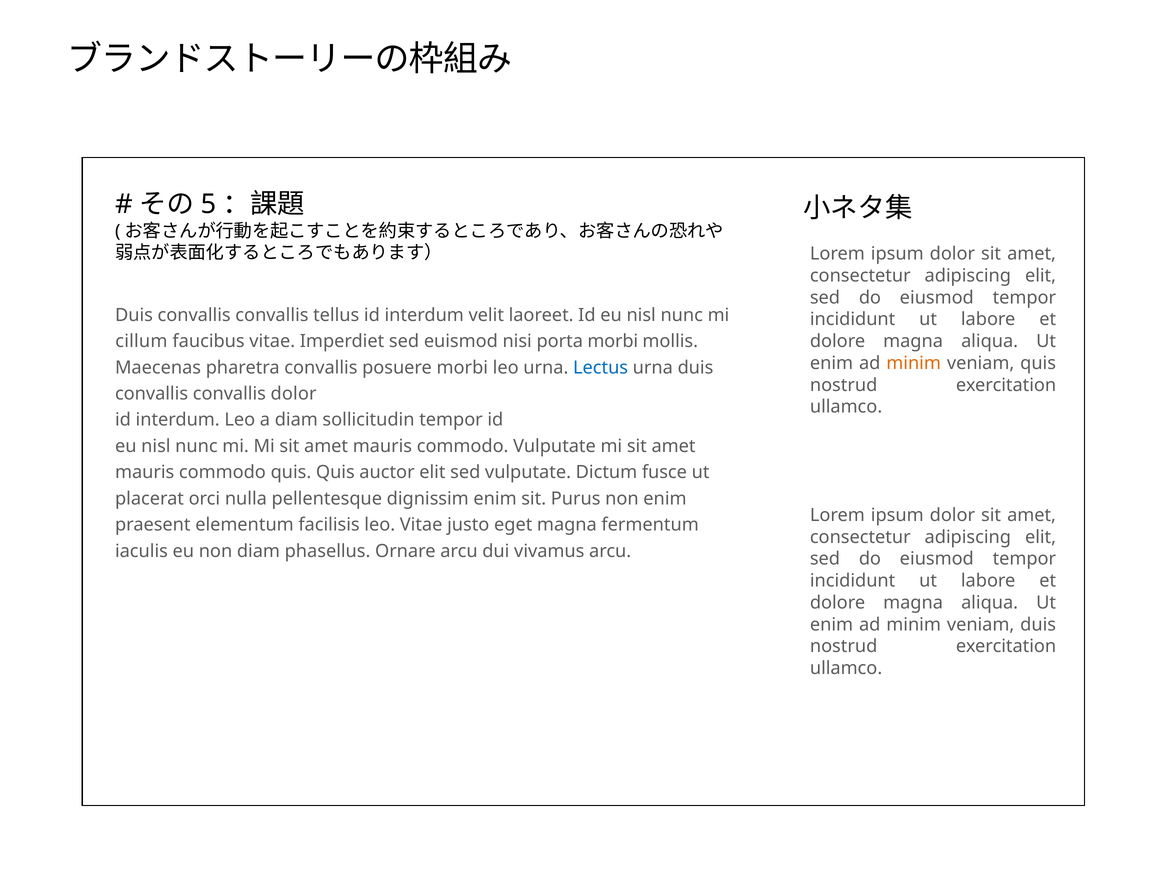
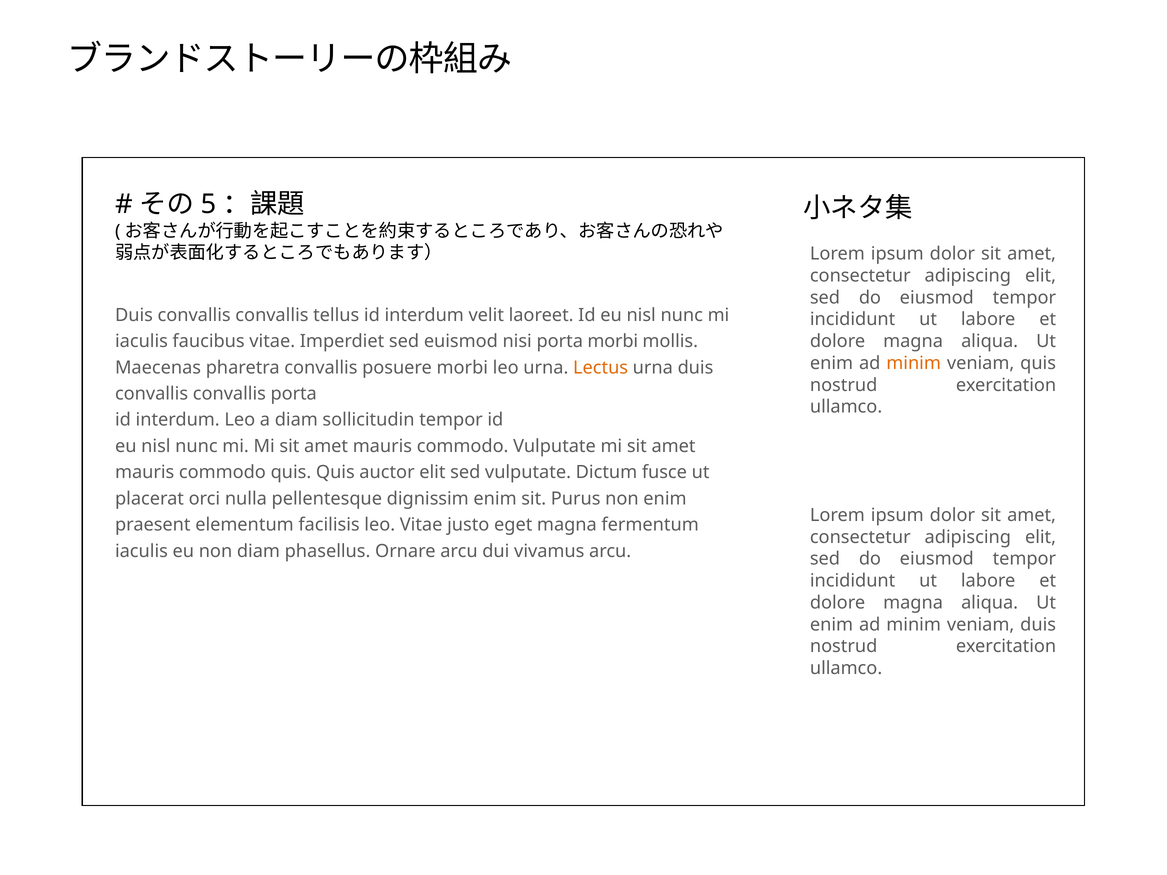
cillum at (141, 341): cillum -> iaculis
Lectus colour: blue -> orange
convallis dolor: dolor -> porta
